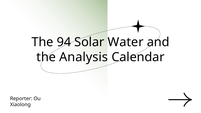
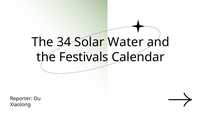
94: 94 -> 34
Analysis: Analysis -> Festivals
